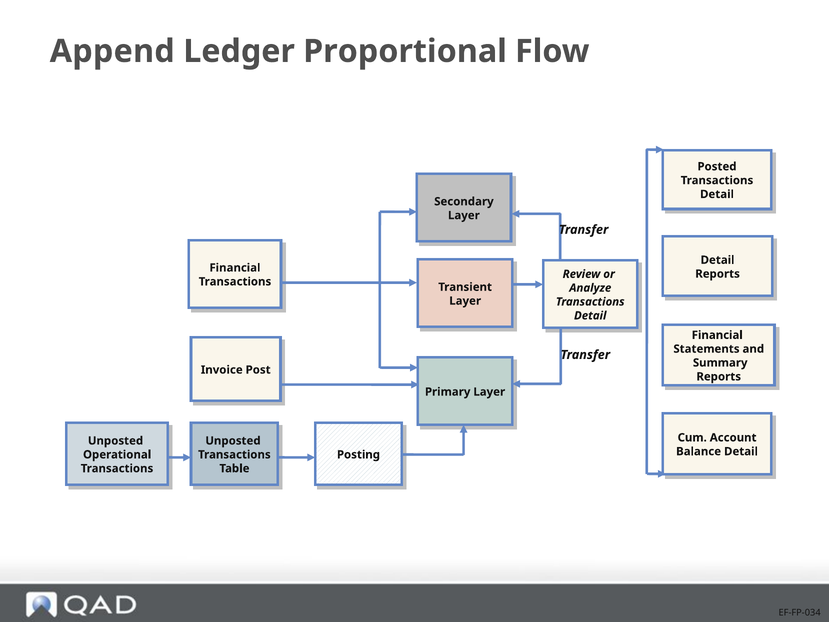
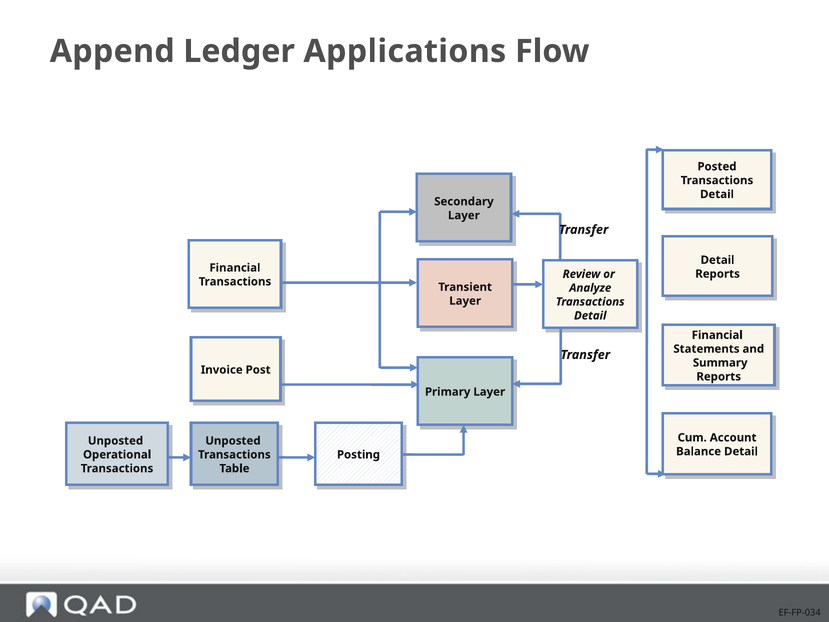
Proportional: Proportional -> Applications
